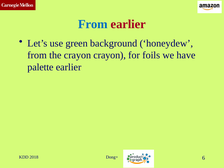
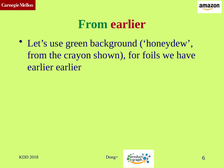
From at (93, 24) colour: blue -> green
crayon crayon: crayon -> shown
palette at (40, 67): palette -> earlier
